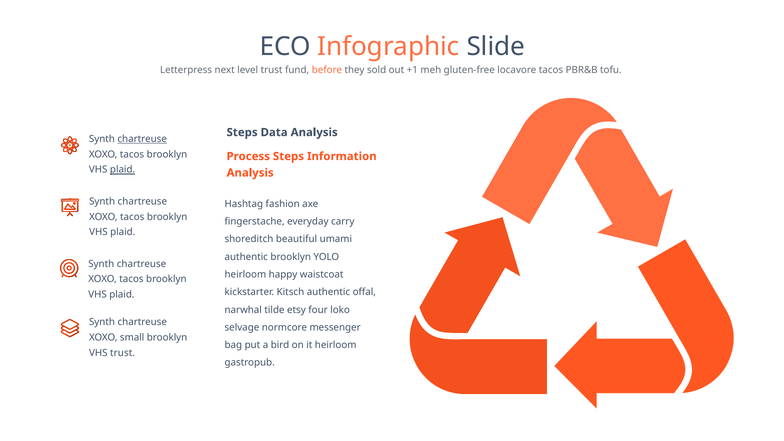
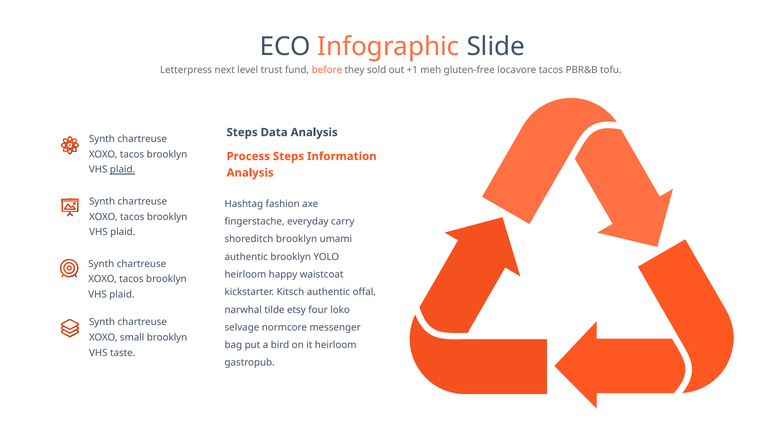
chartreuse at (142, 139) underline: present -> none
shoreditch beautiful: beautiful -> brooklyn
VHS trust: trust -> taste
